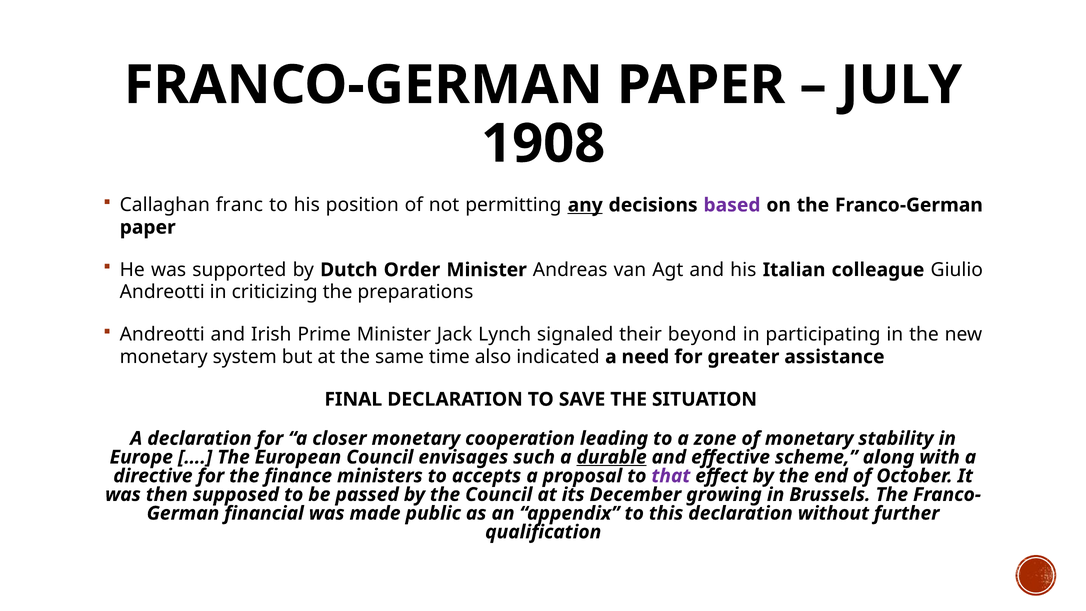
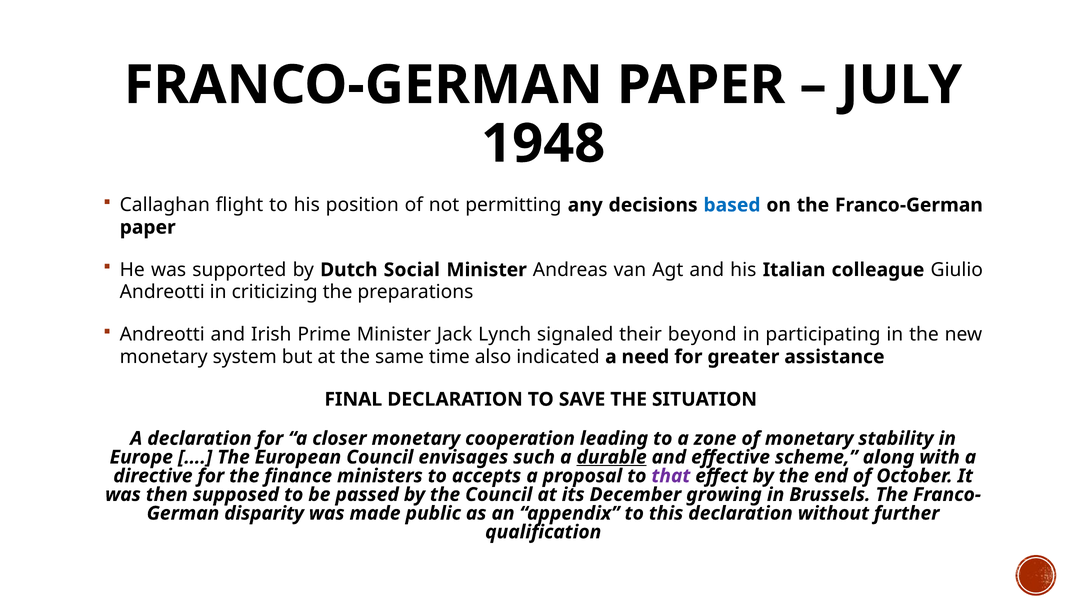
1908: 1908 -> 1948
franc: franc -> flight
any underline: present -> none
based colour: purple -> blue
Order: Order -> Social
financial: financial -> disparity
